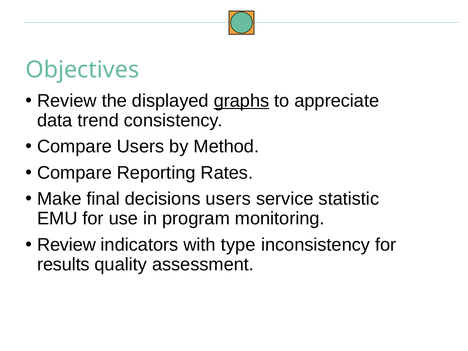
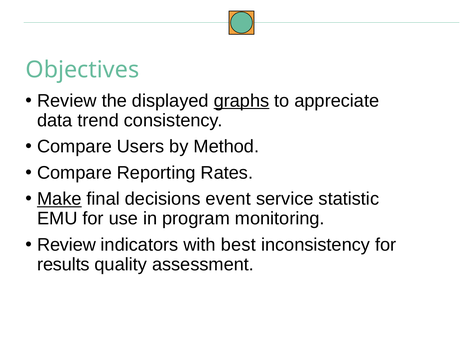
Make underline: none -> present
decisions users: users -> event
type: type -> best
